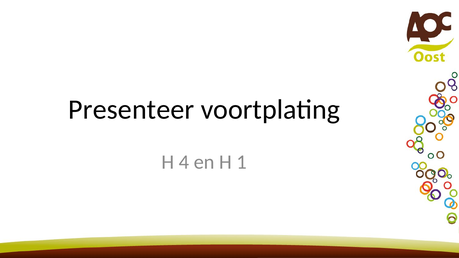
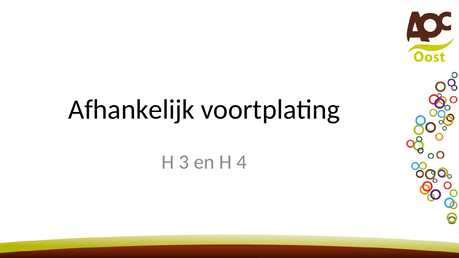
Presenteer: Presenteer -> Afhankelijk
4: 4 -> 3
1: 1 -> 4
